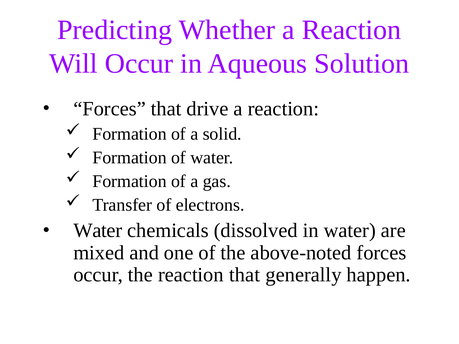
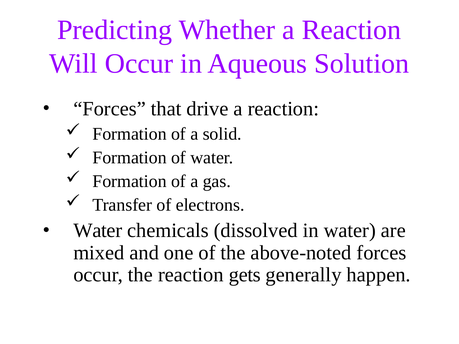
reaction that: that -> gets
